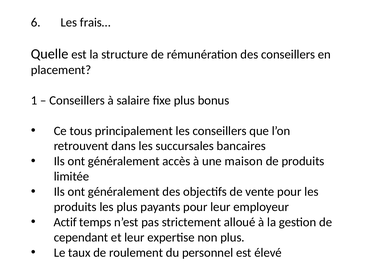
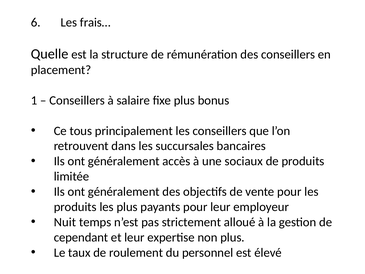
maison: maison -> sociaux
Actif: Actif -> Nuit
